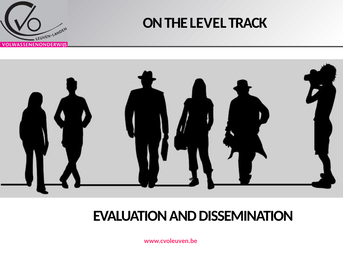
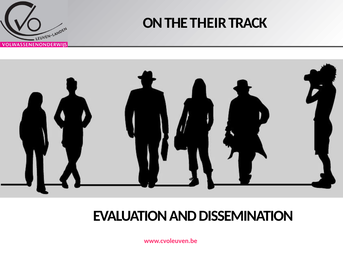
LEVEL: LEVEL -> THEIR
